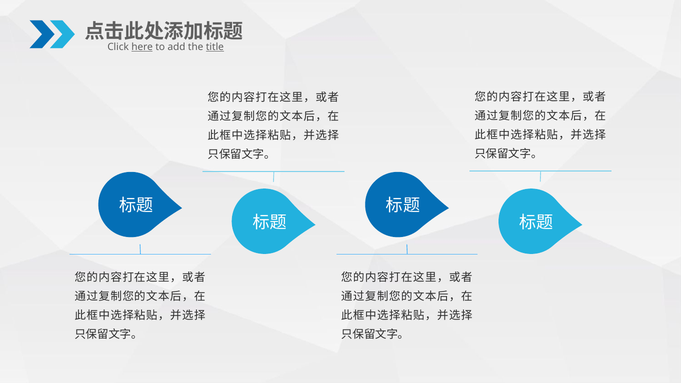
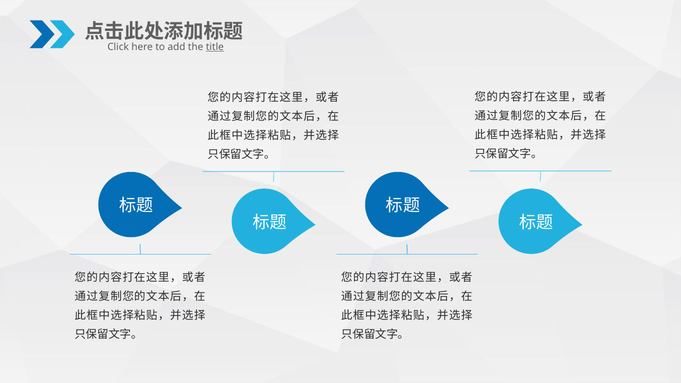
here underline: present -> none
